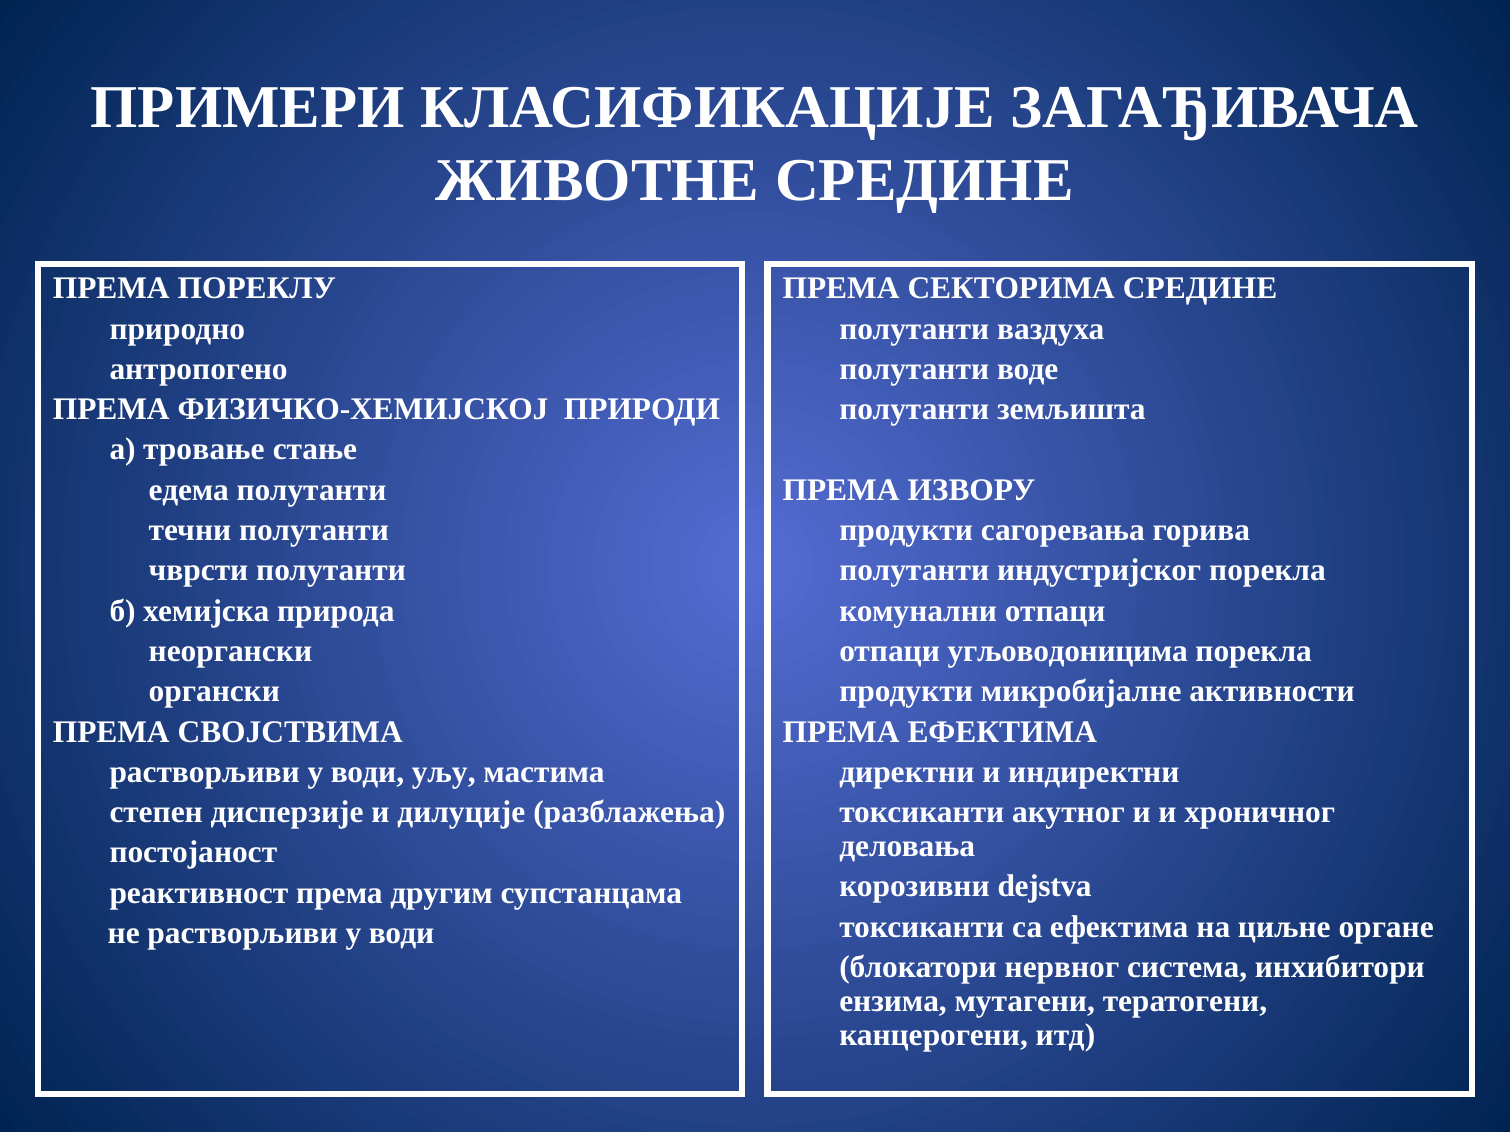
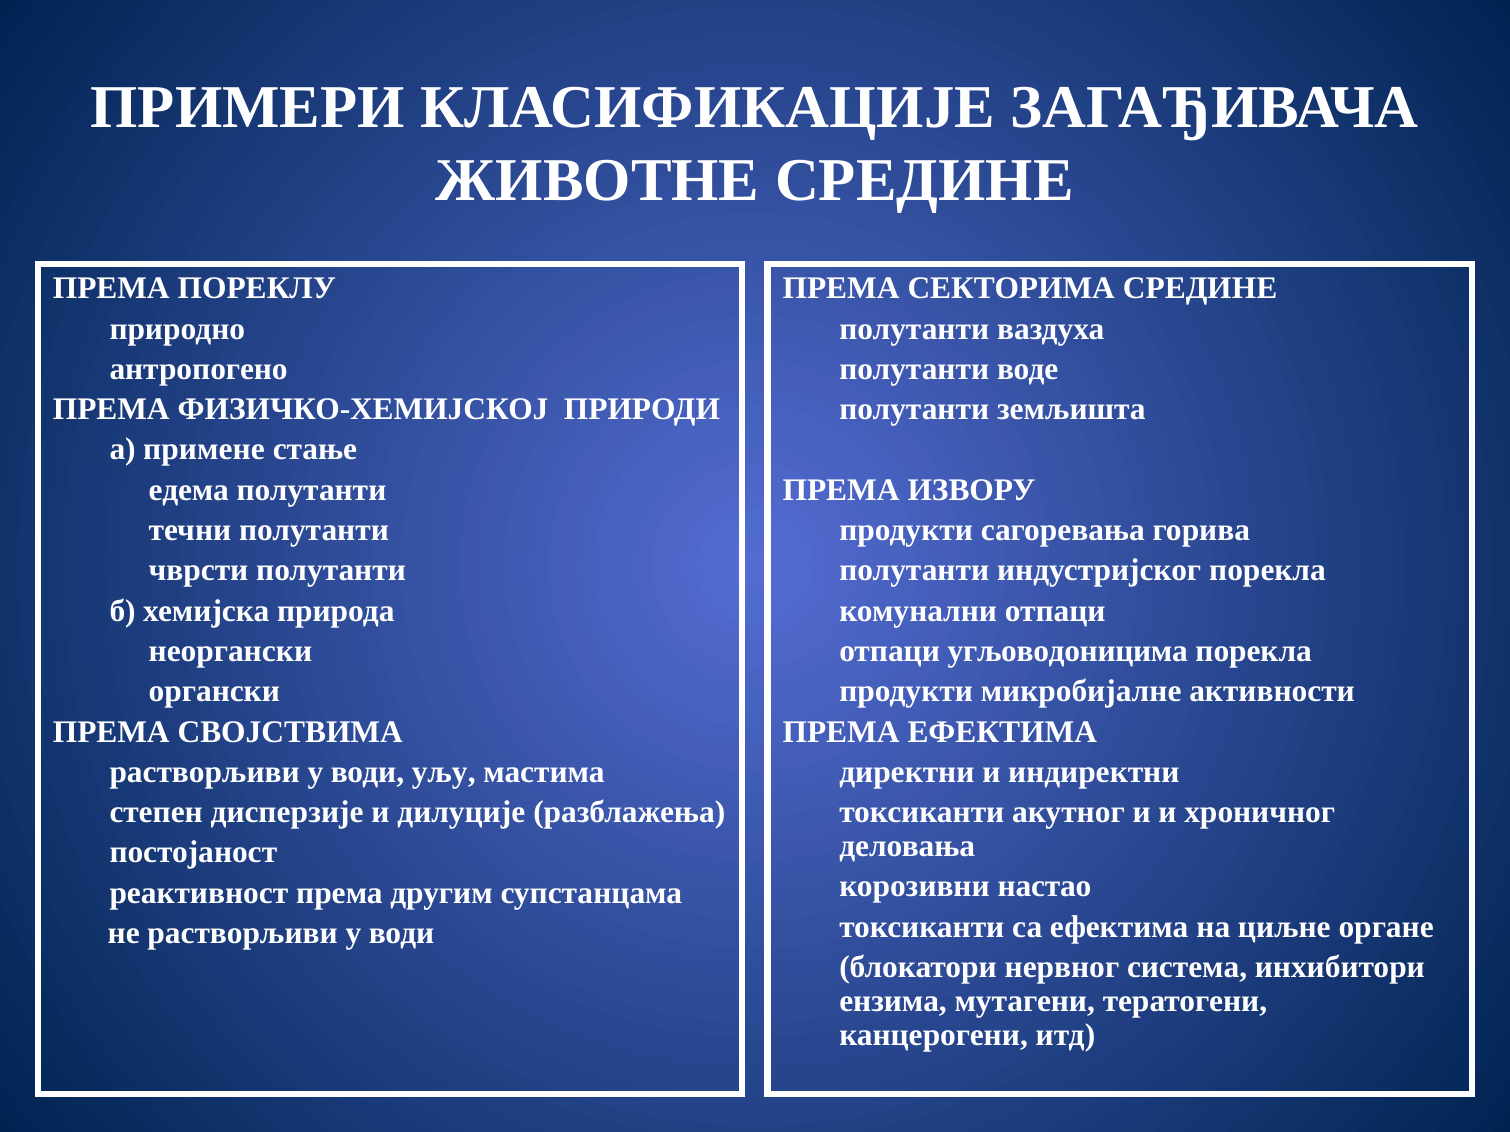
тровање: тровање -> примене
dejstva: dejstva -> настао
